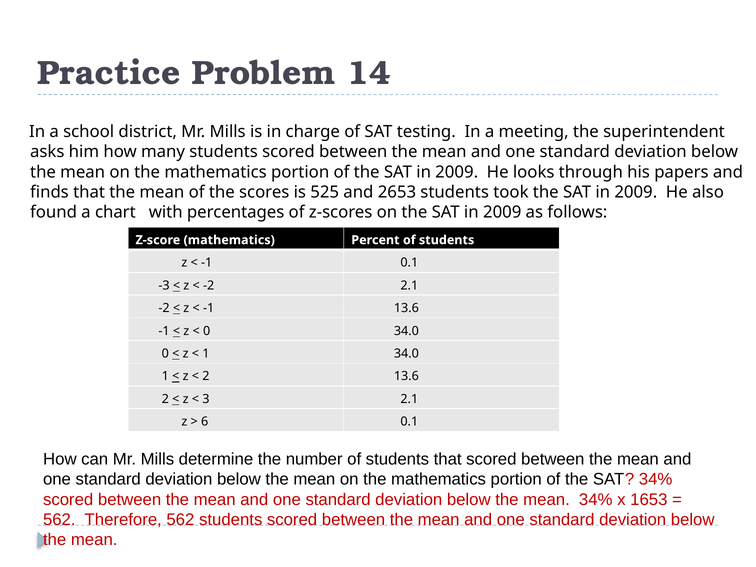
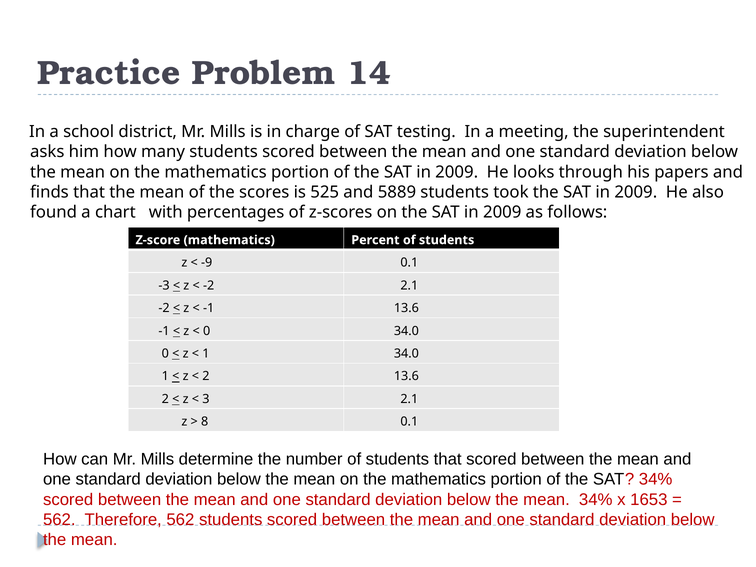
2653: 2653 -> 5889
-1 at (207, 263): -1 -> -9
6: 6 -> 8
